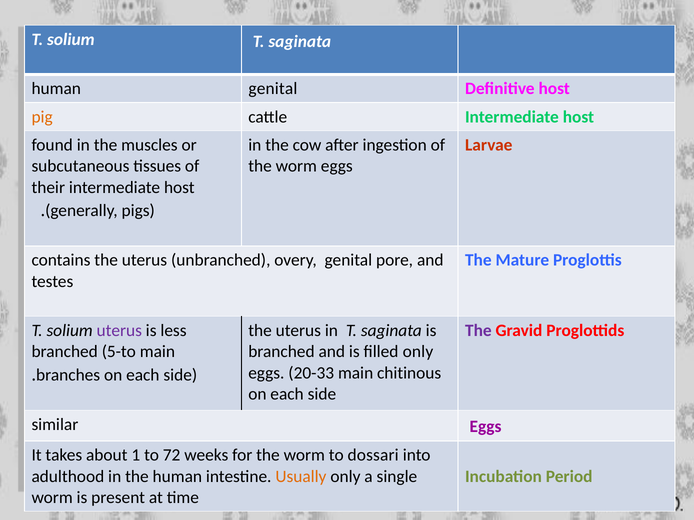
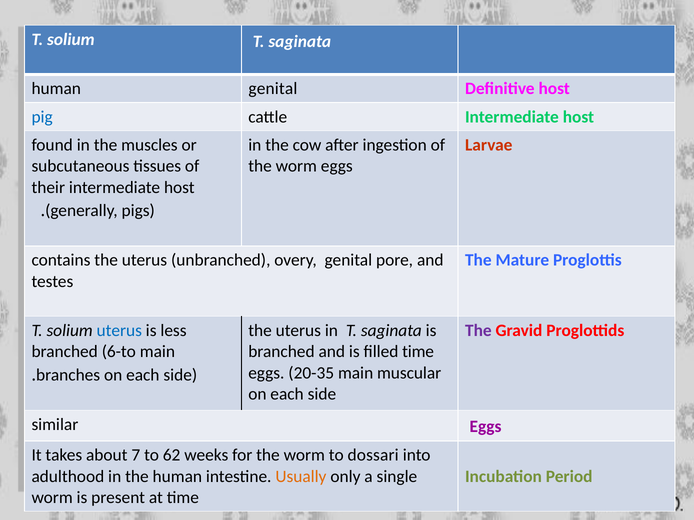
pig colour: orange -> blue
uterus at (119, 331) colour: purple -> blue
5-to: 5-to -> 6-to
filled only: only -> time
20-33: 20-33 -> 20-35
chitinous: chitinous -> muscular
1: 1 -> 7
72: 72 -> 62
